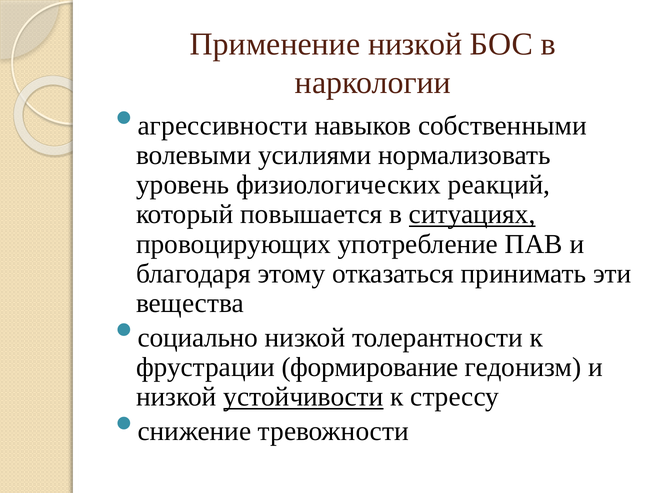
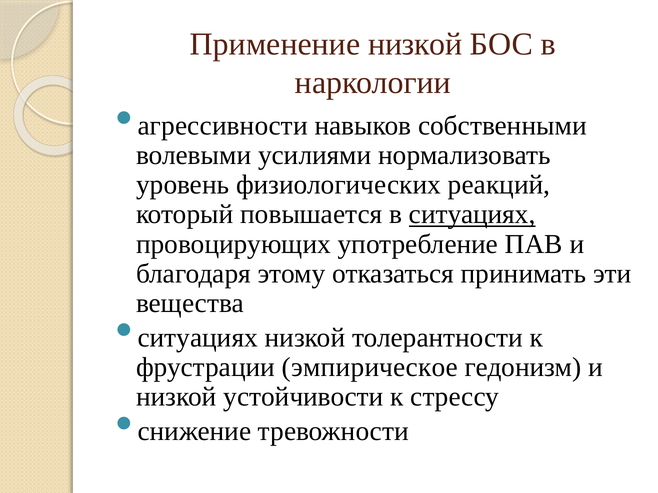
социально at (198, 338): социально -> ситуациях
формирование: формирование -> эмпирическое
устойчивости underline: present -> none
